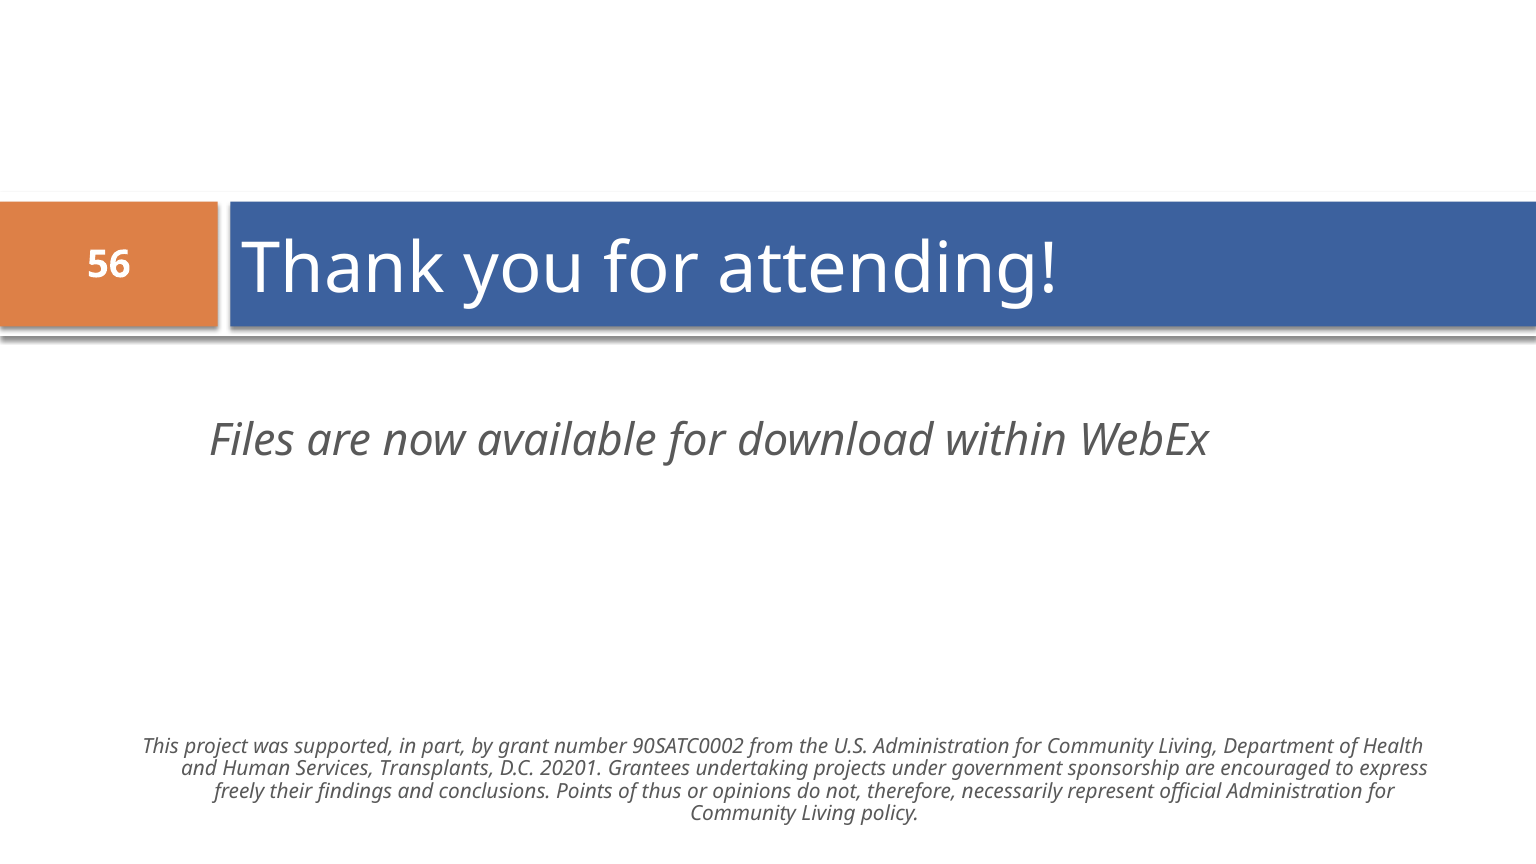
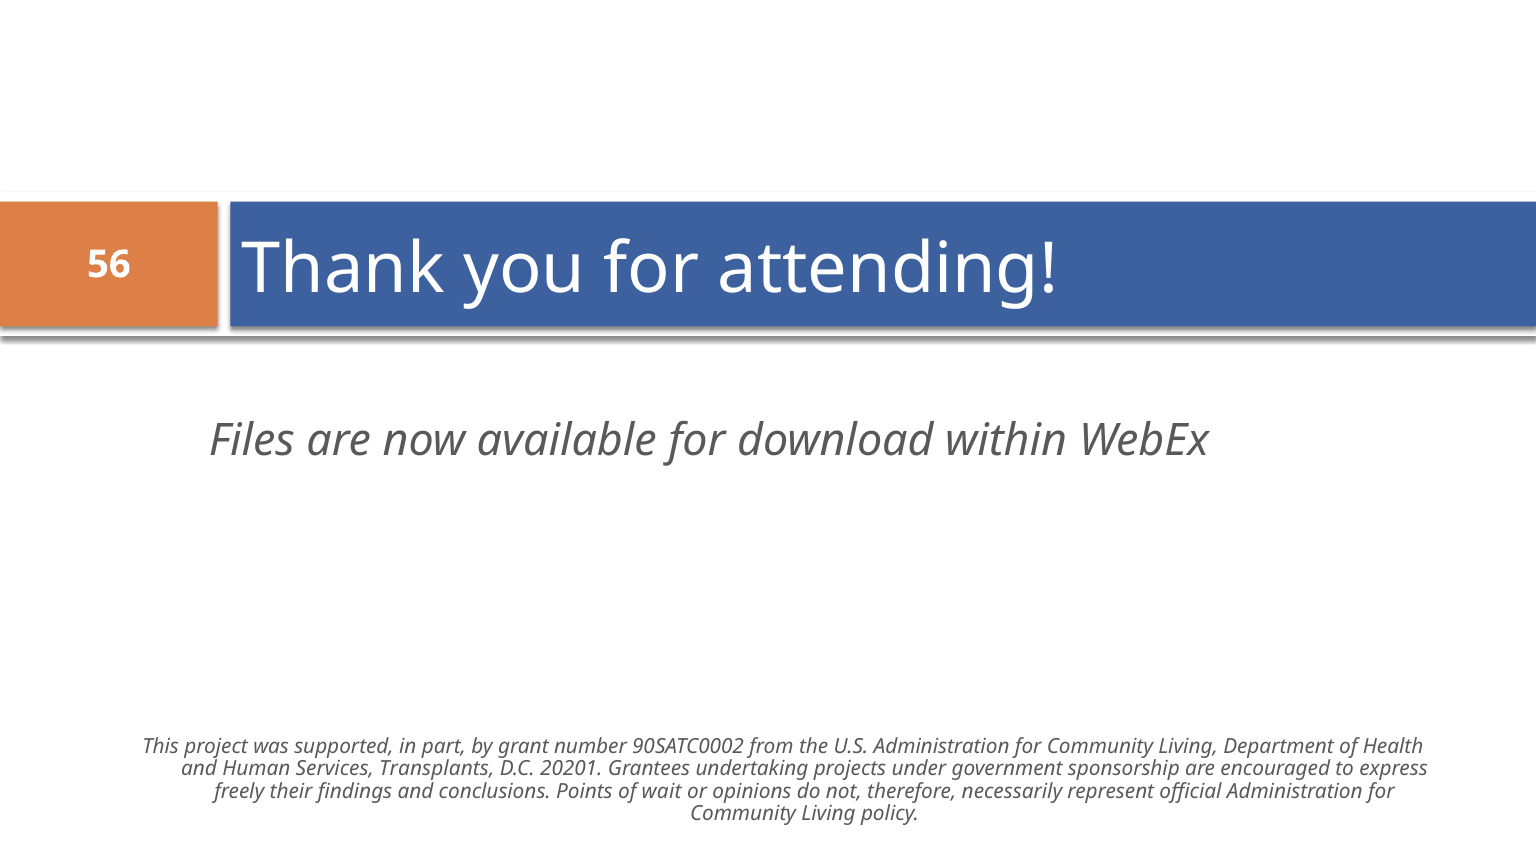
thus: thus -> wait
